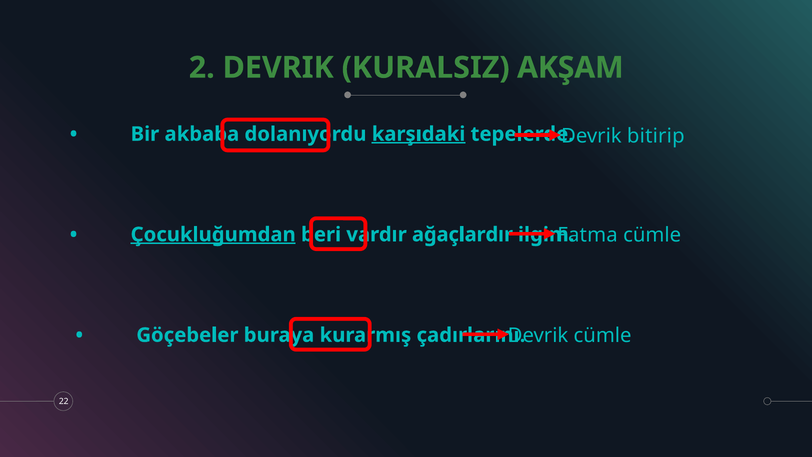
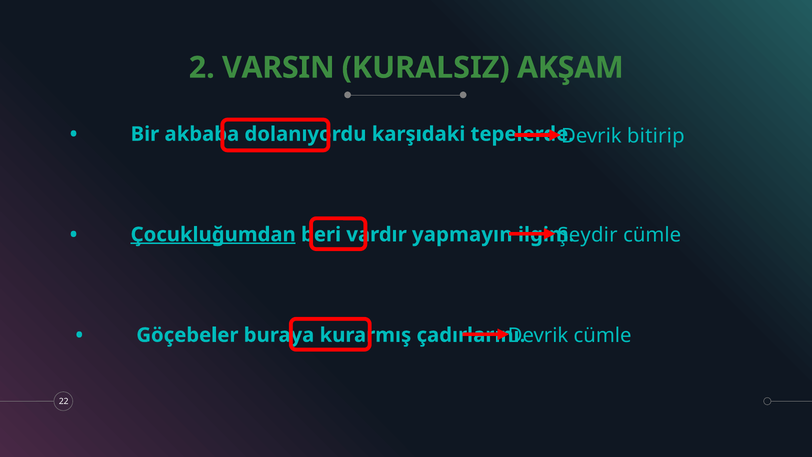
2 DEVRIK: DEVRIK -> VARSIN
karşıdaki underline: present -> none
Fatma: Fatma -> Şeydir
ağaçlardır: ağaçlardır -> yapmayın
